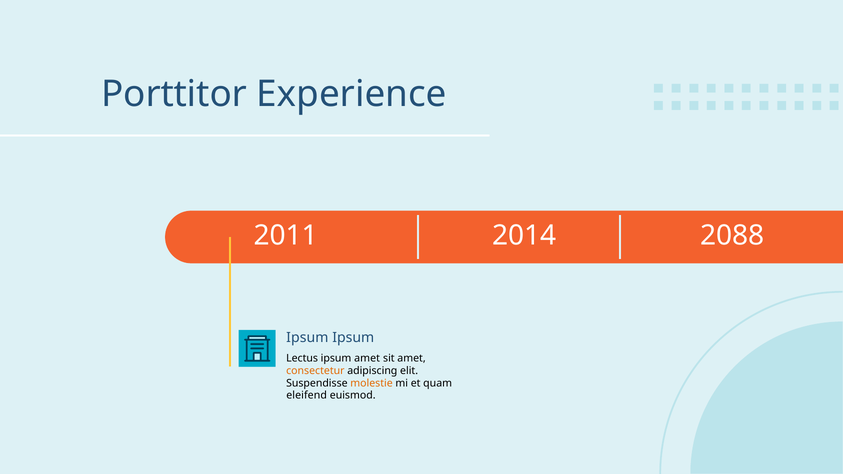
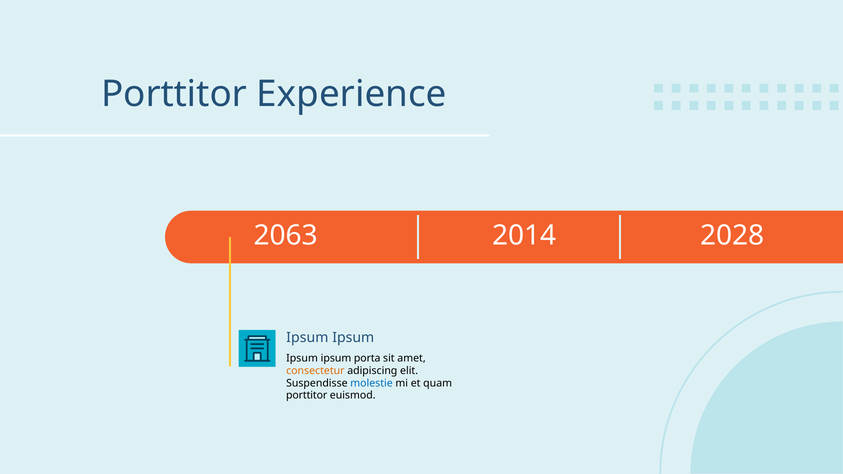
2011: 2011 -> 2063
2088: 2088 -> 2028
Lectus at (302, 359): Lectus -> Ipsum
ipsum amet: amet -> porta
molestie colour: orange -> blue
eleifend at (307, 396): eleifend -> porttitor
